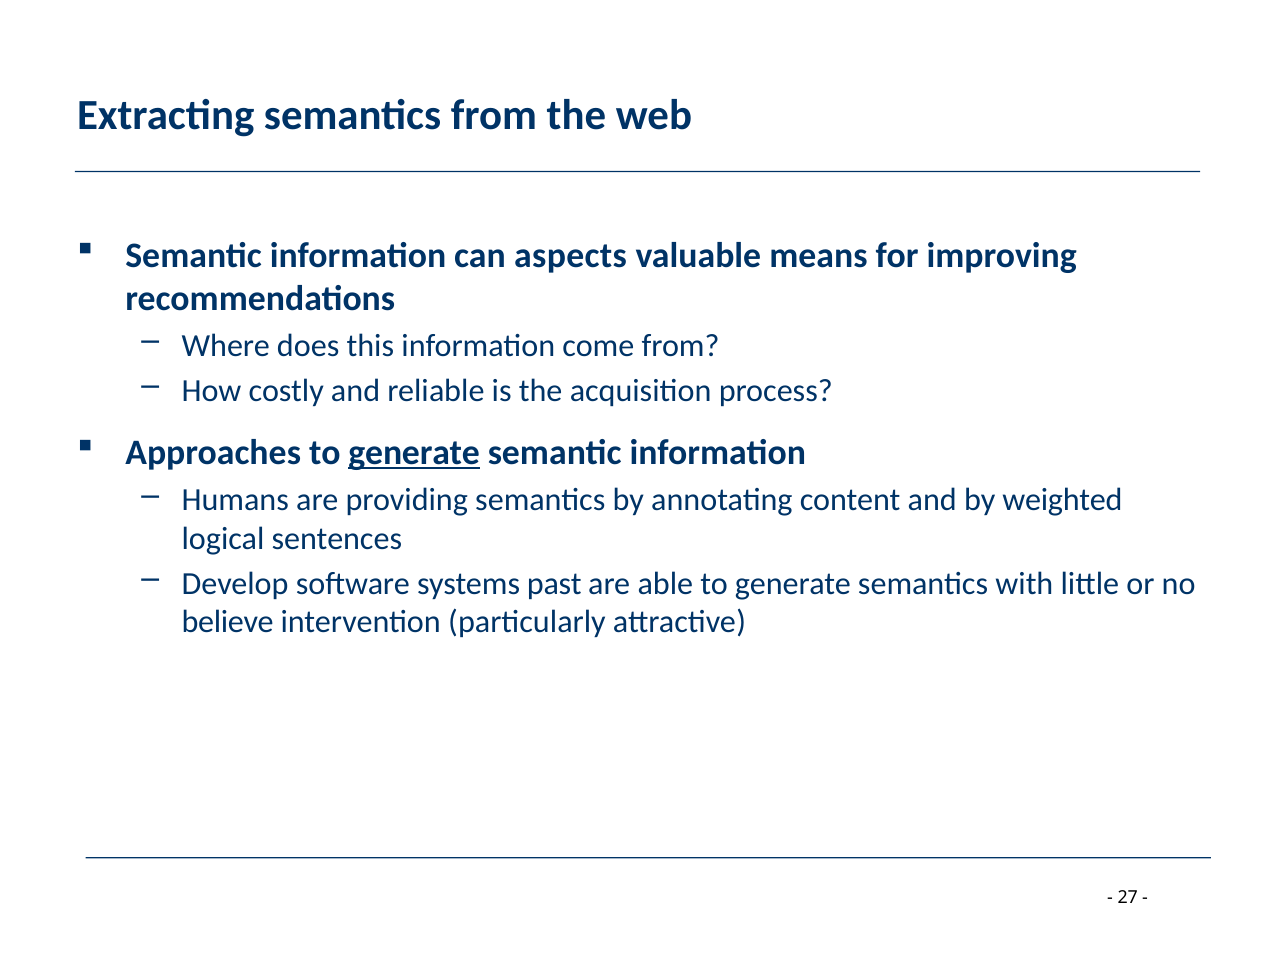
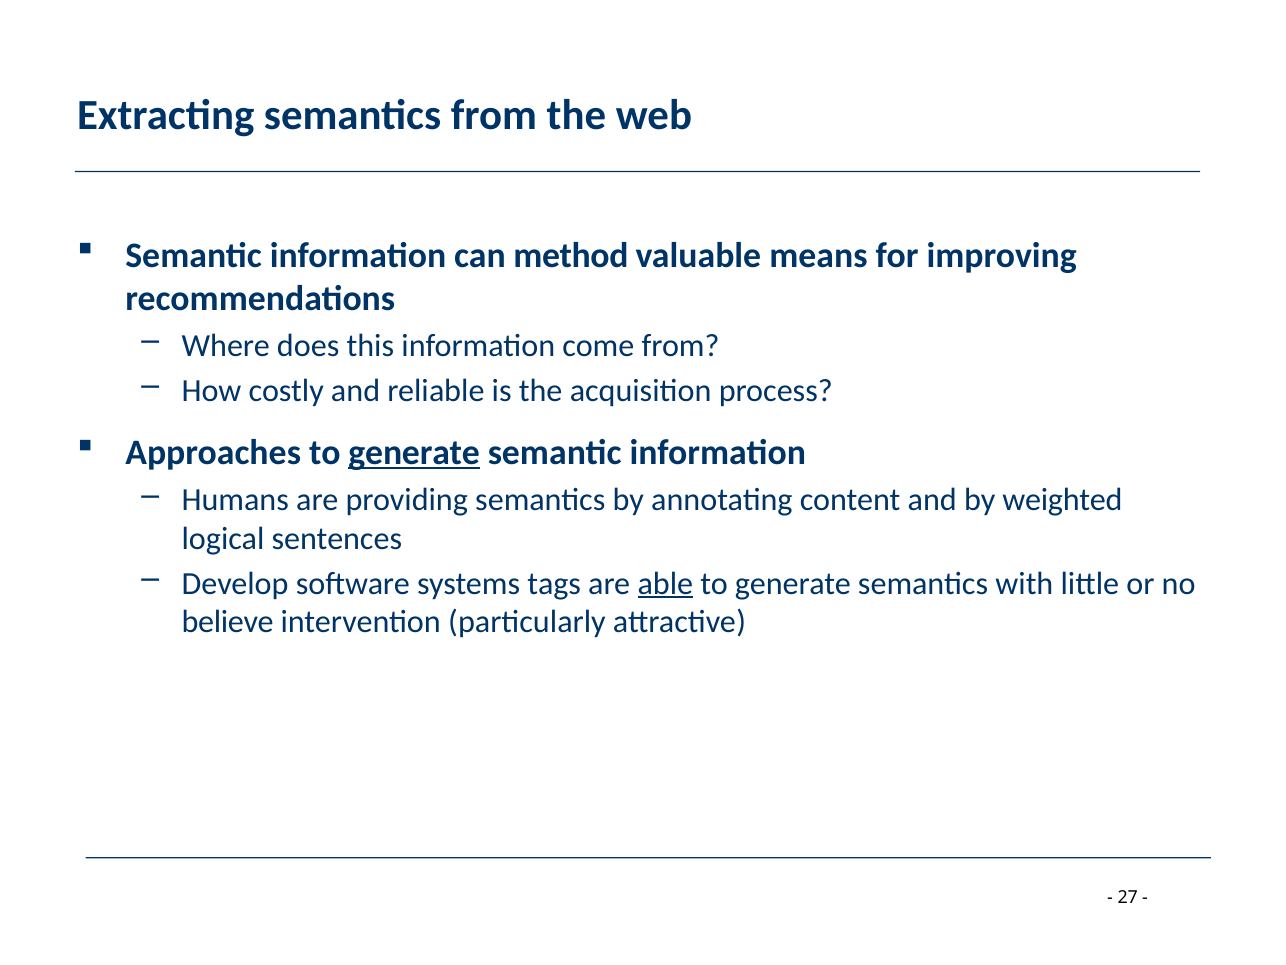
aspects: aspects -> method
past: past -> tags
able underline: none -> present
